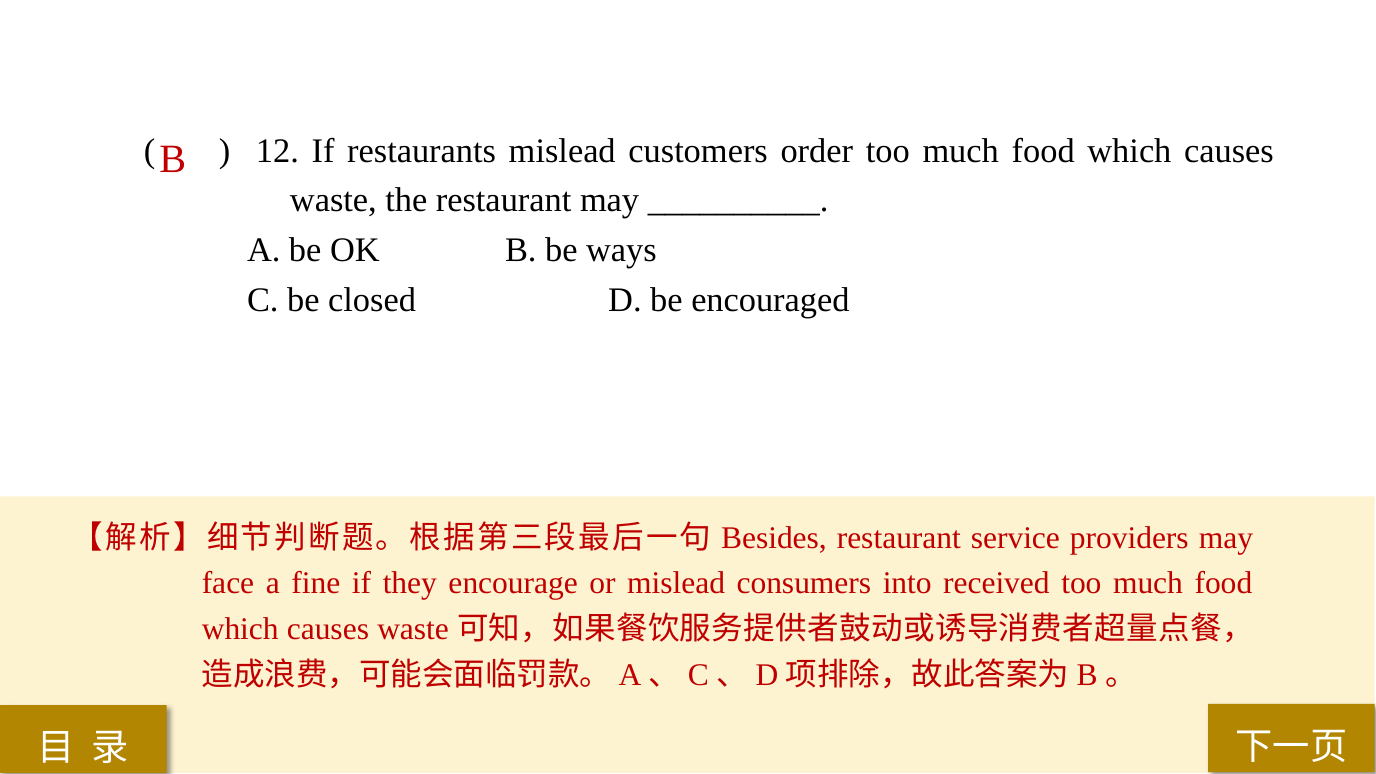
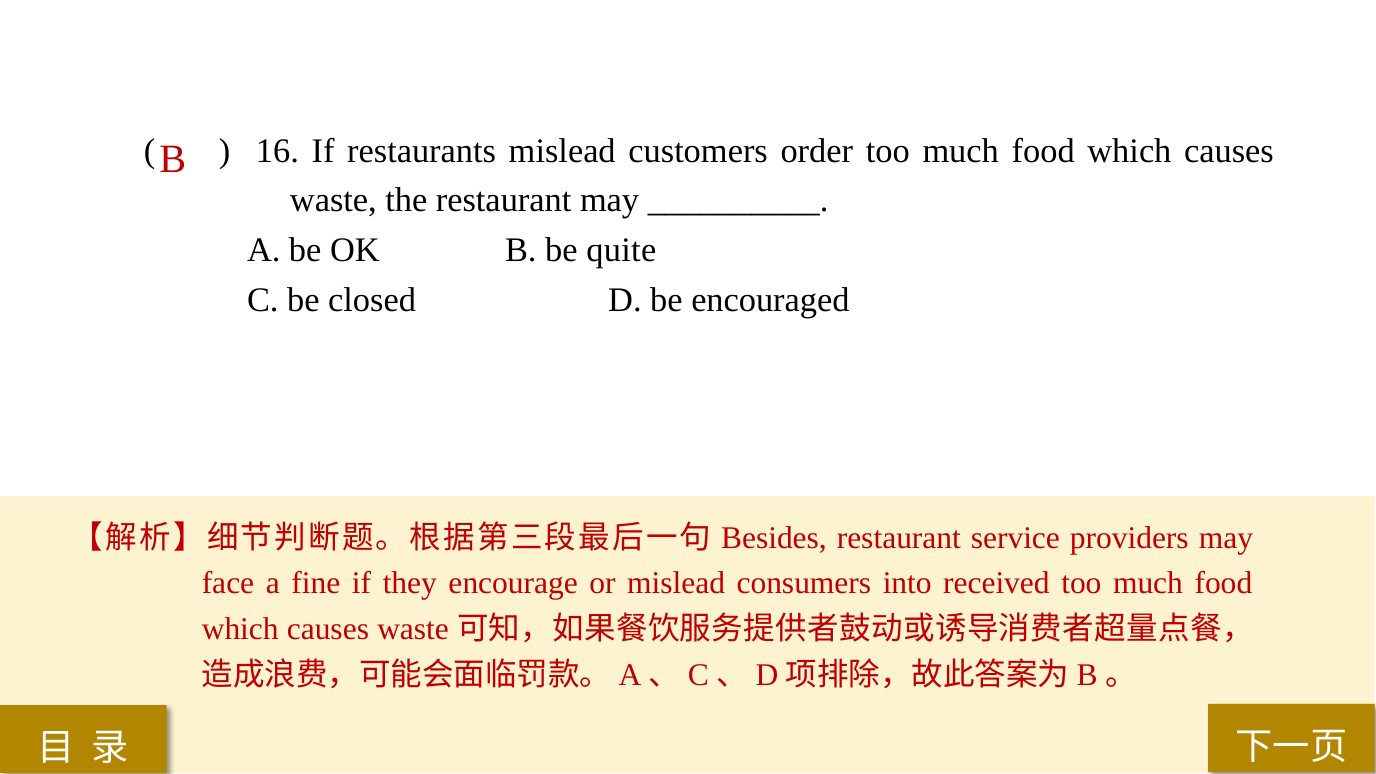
12: 12 -> 16
ways: ways -> quite
